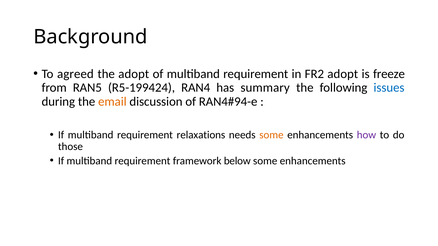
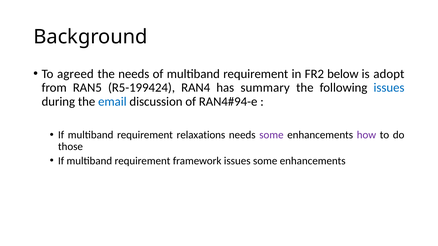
the adopt: adopt -> needs
FR2 adopt: adopt -> below
freeze: freeze -> adopt
email colour: orange -> blue
some at (271, 135) colour: orange -> purple
framework below: below -> issues
